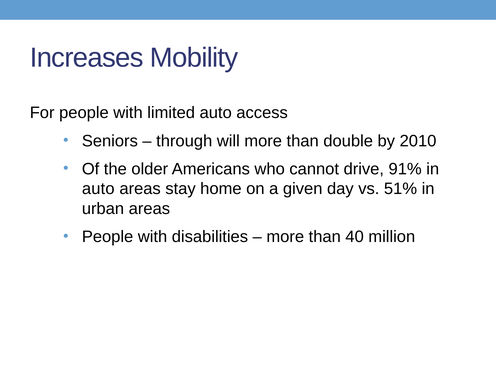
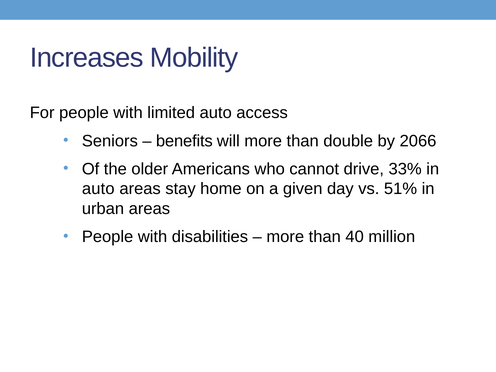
through: through -> benefits
2010: 2010 -> 2066
91%: 91% -> 33%
